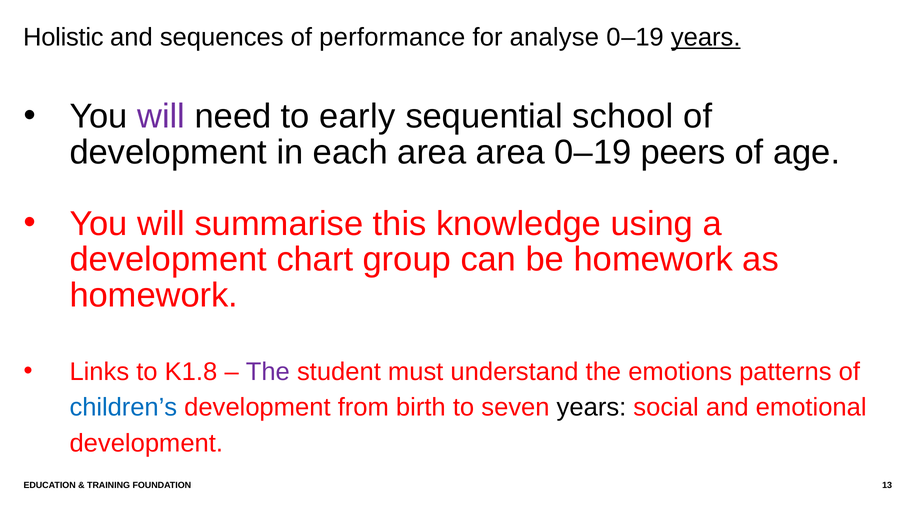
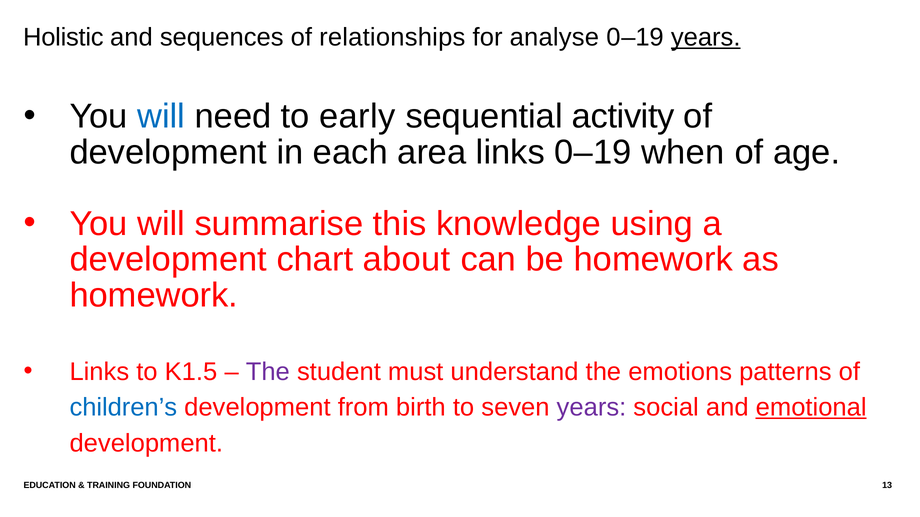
performance: performance -> relationships
will at (161, 117) colour: purple -> blue
school: school -> activity
area area: area -> links
peers: peers -> when
group: group -> about
K1.8: K1.8 -> K1.5
years at (591, 408) colour: black -> purple
emotional underline: none -> present
